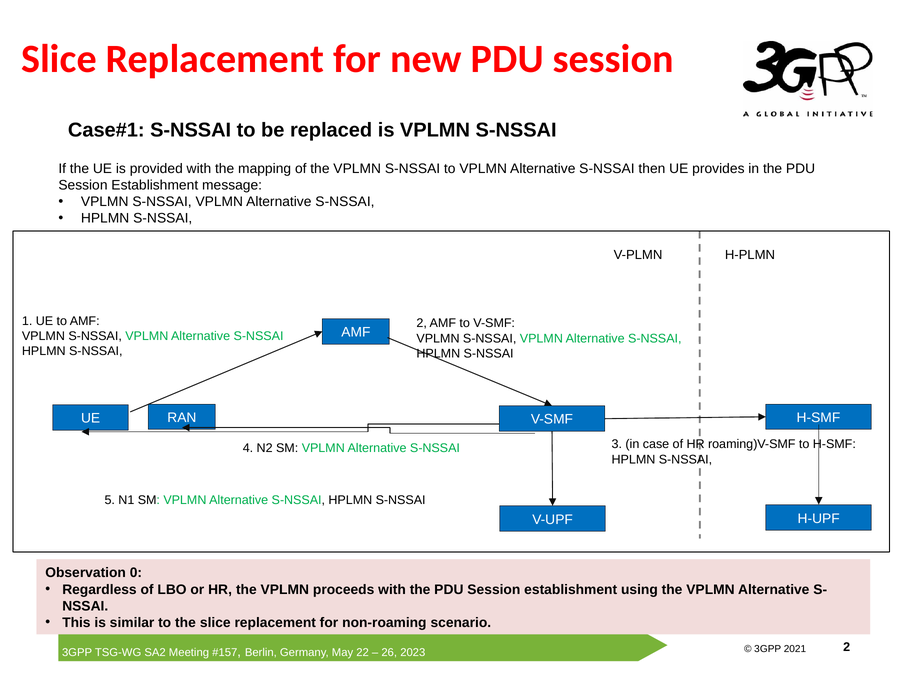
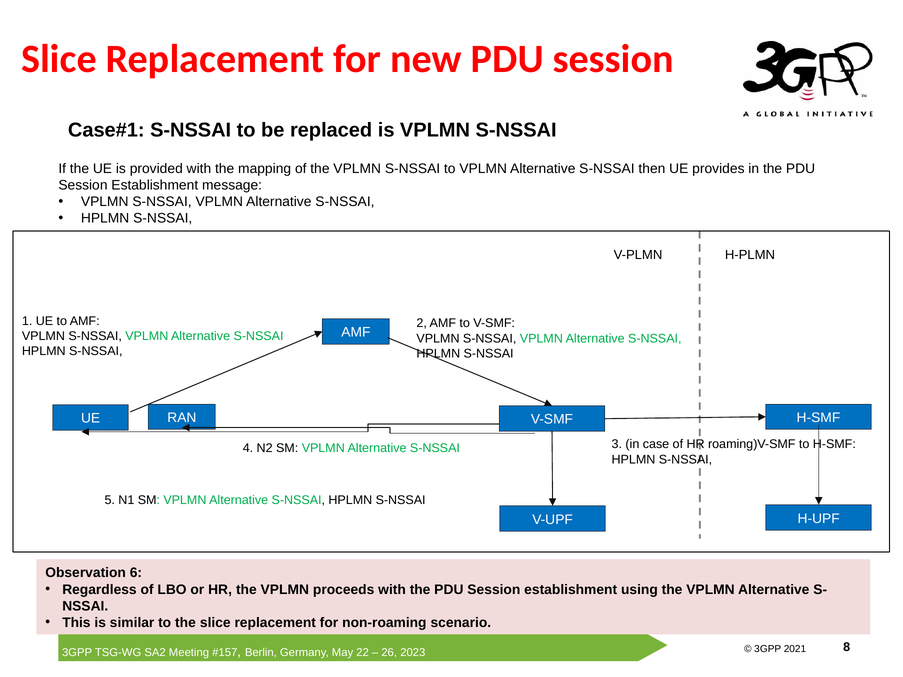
0: 0 -> 6
2 at (847, 647): 2 -> 8
